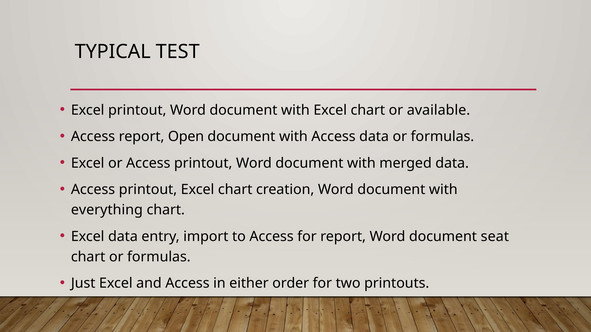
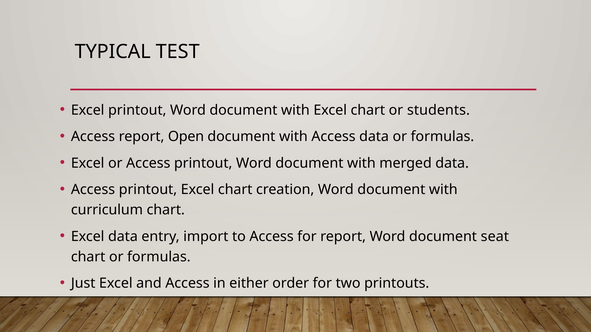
available: available -> students
everything: everything -> curriculum
